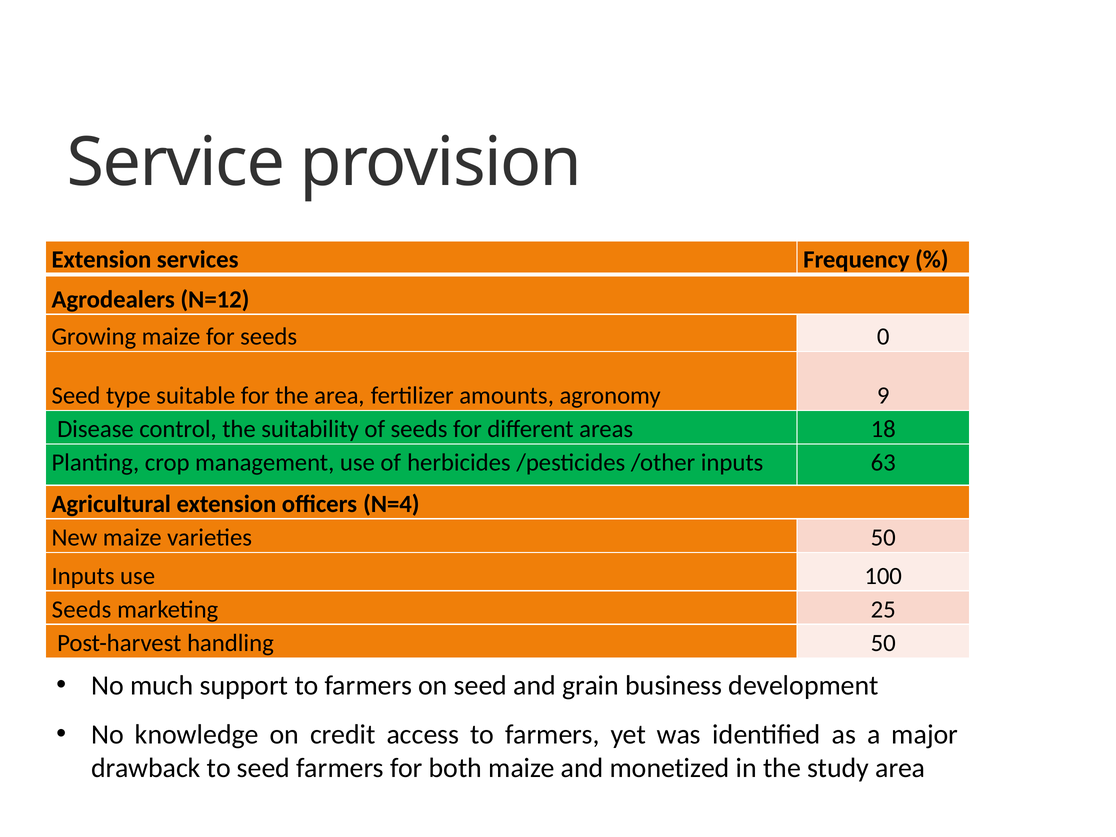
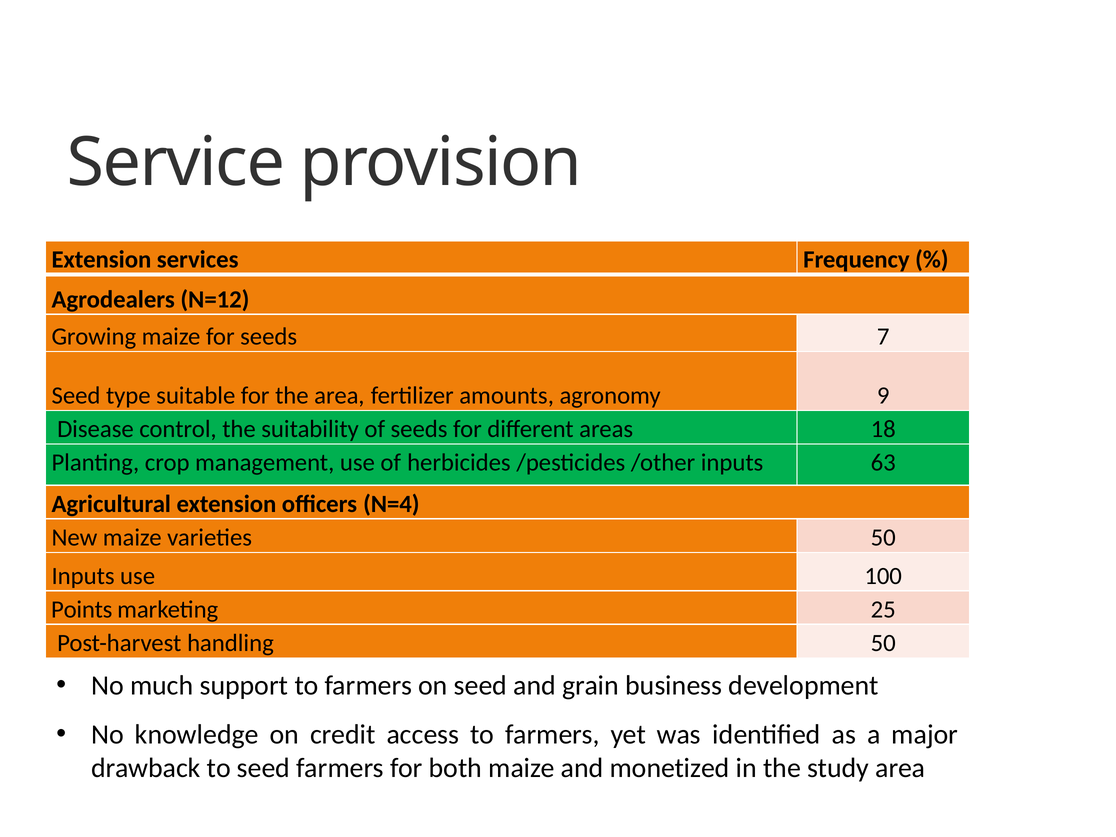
0: 0 -> 7
Seeds at (81, 609): Seeds -> Points
